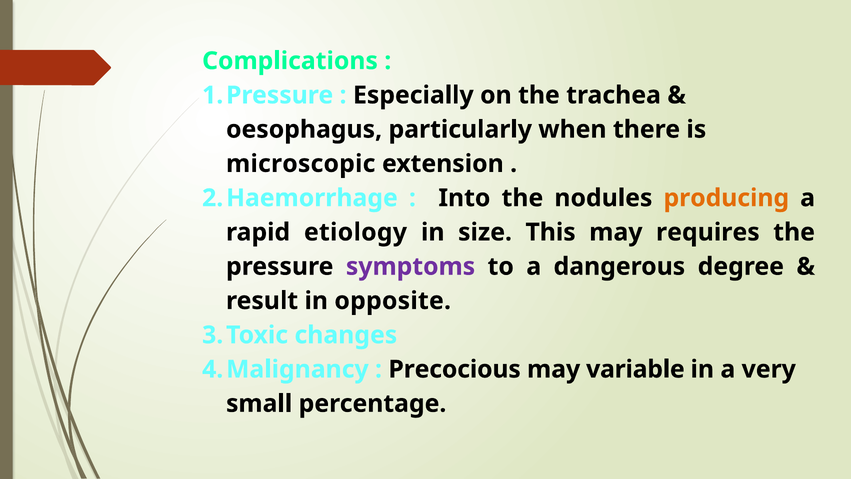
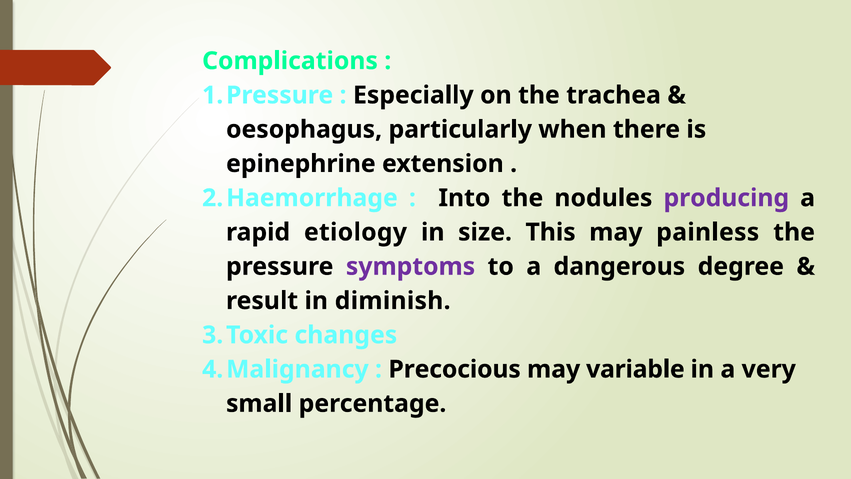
microscopic: microscopic -> epinephrine
producing colour: orange -> purple
requires: requires -> painless
opposite: opposite -> diminish
